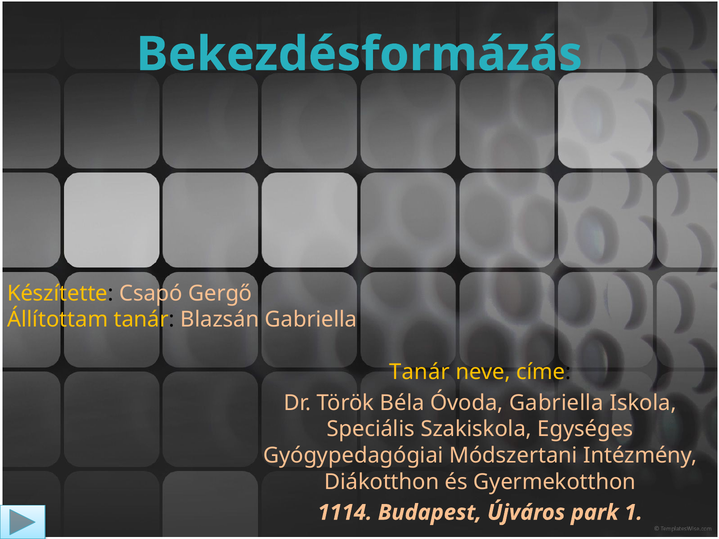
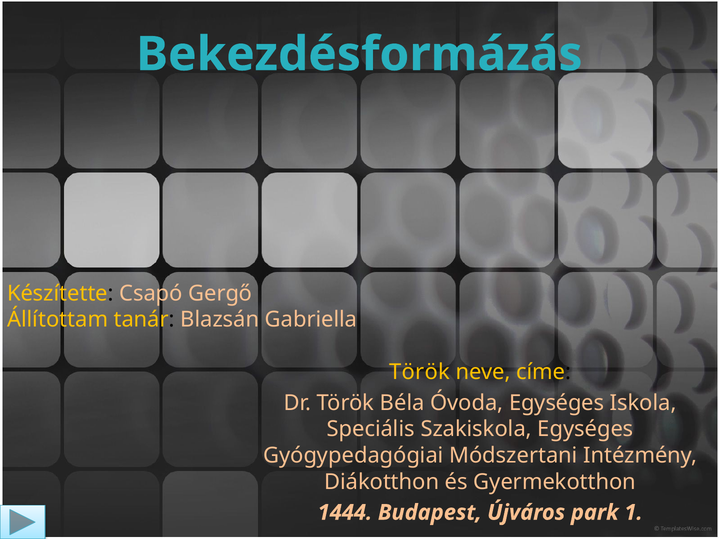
Tanár at (420, 372): Tanár -> Török
Óvoda Gabriella: Gabriella -> Egységes
1114: 1114 -> 1444
